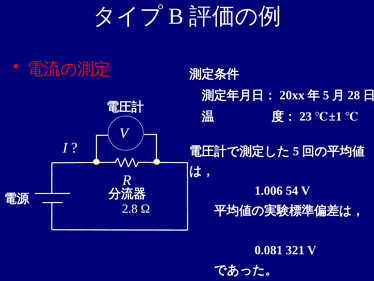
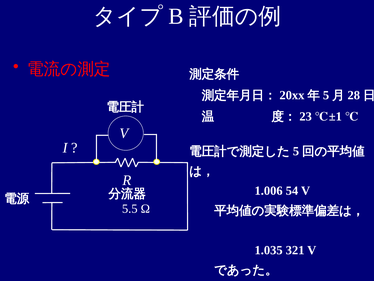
2.8: 2.8 -> 5.5
0.081: 0.081 -> 1.035
